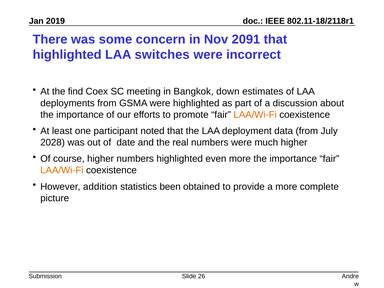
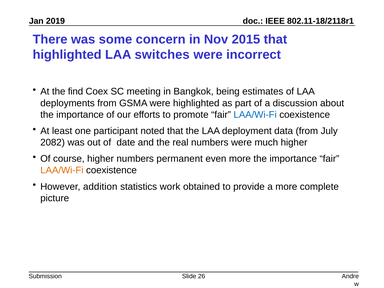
2091: 2091 -> 2015
down: down -> being
LAA/Wi-Fi at (255, 115) colour: orange -> blue
2028: 2028 -> 2082
numbers highlighted: highlighted -> permanent
been: been -> work
